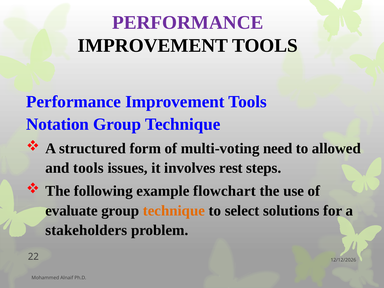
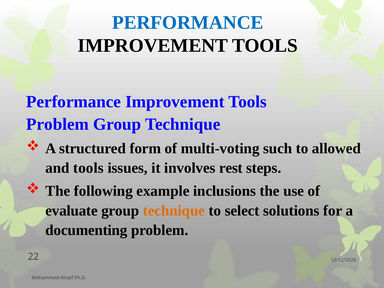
PERFORMANCE at (188, 22) colour: purple -> blue
Notation at (58, 124): Notation -> Problem
need: need -> such
flowchart: flowchart -> inclusions
stakeholders: stakeholders -> documenting
